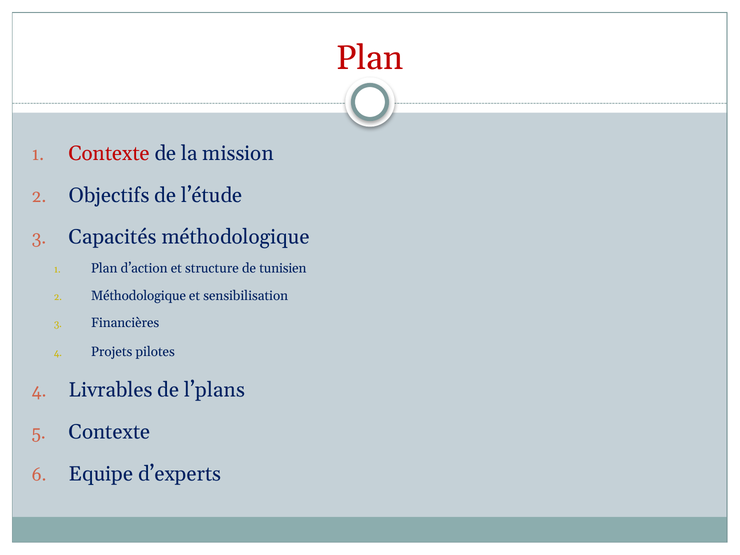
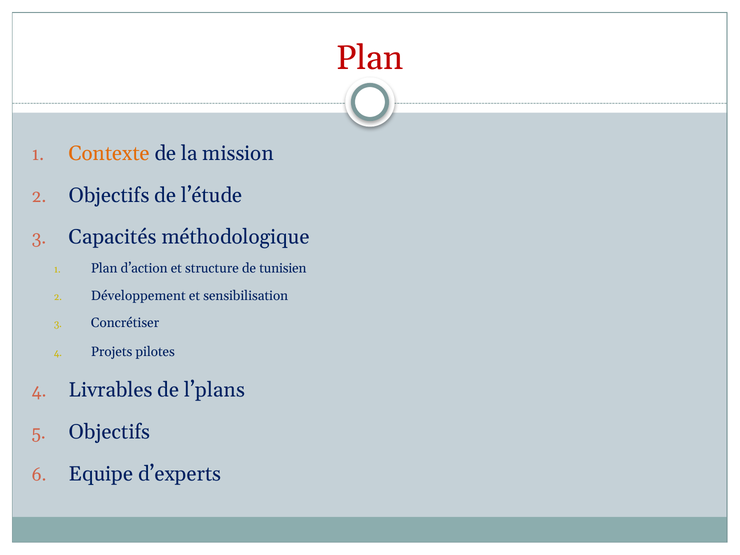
Contexte at (109, 153) colour: red -> orange
Méthodologique at (138, 296): Méthodologique -> Développement
Financières: Financières -> Concrétiser
Contexte at (110, 432): Contexte -> Objectifs
